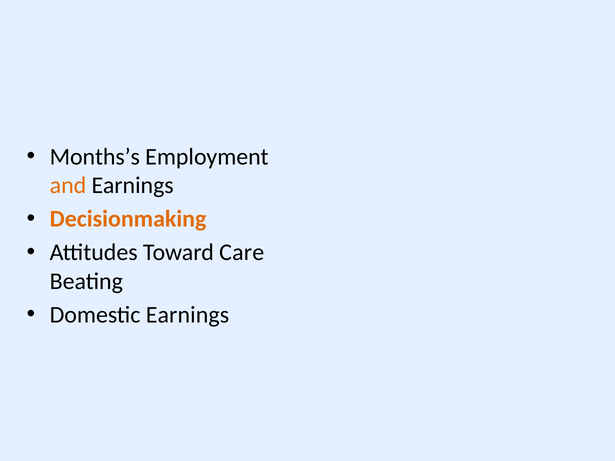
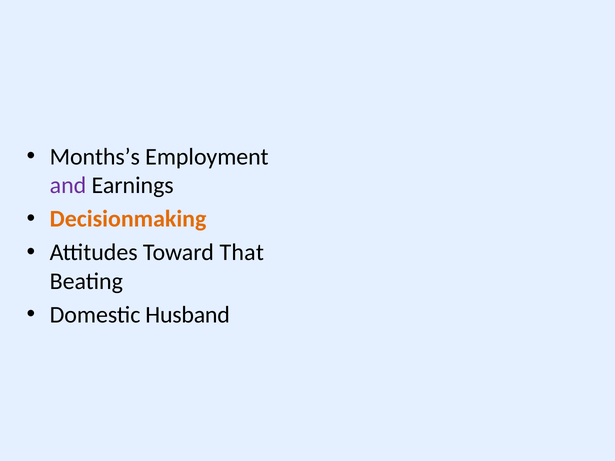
and colour: orange -> purple
Care: Care -> That
Domestic Earnings: Earnings -> Husband
